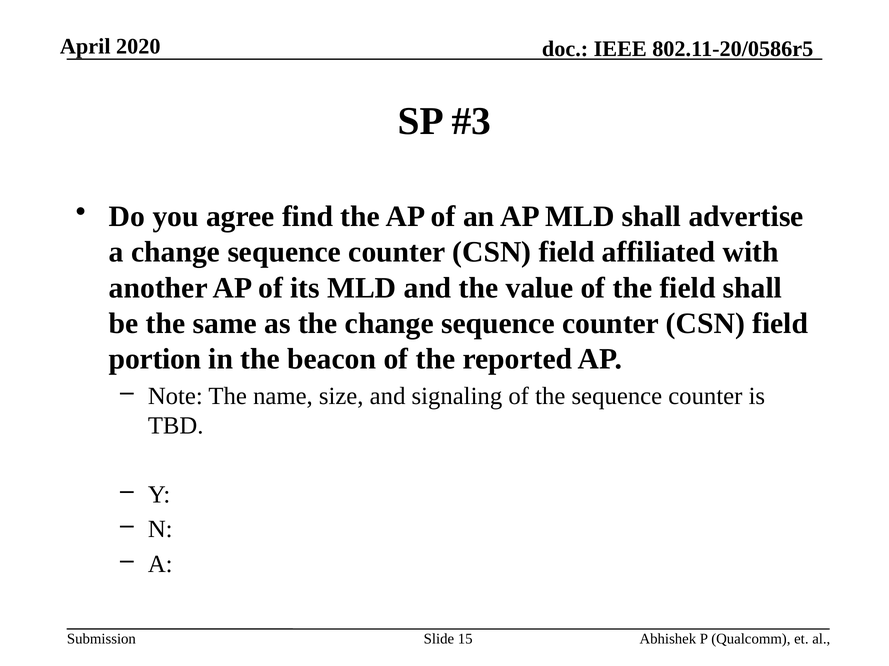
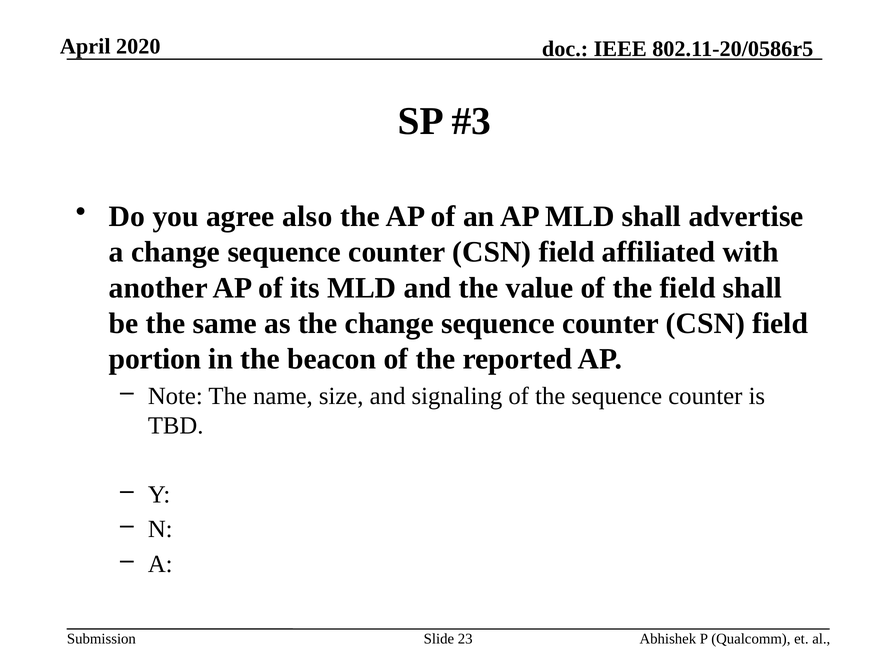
find: find -> also
15: 15 -> 23
